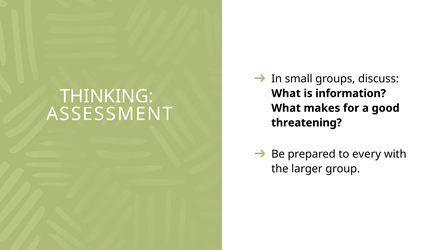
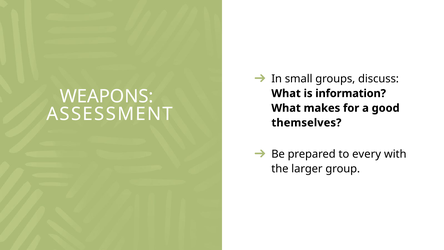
THINKING: THINKING -> WEAPONS
threatening: threatening -> themselves
